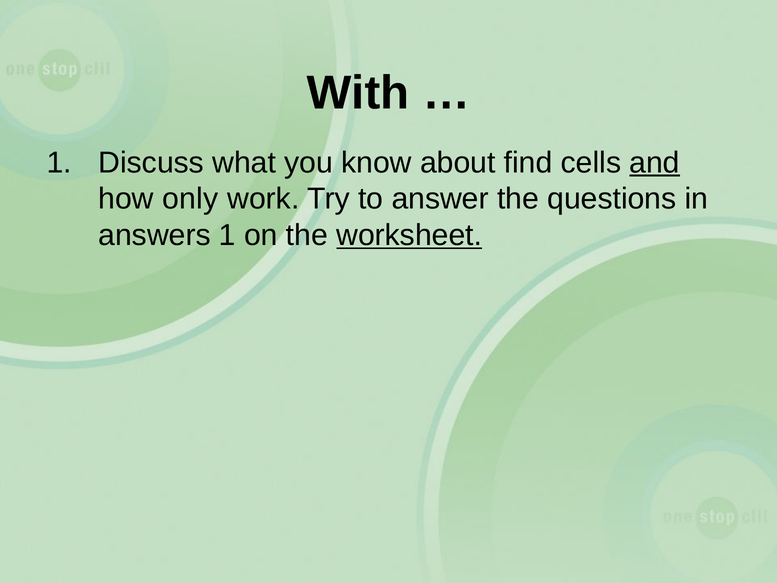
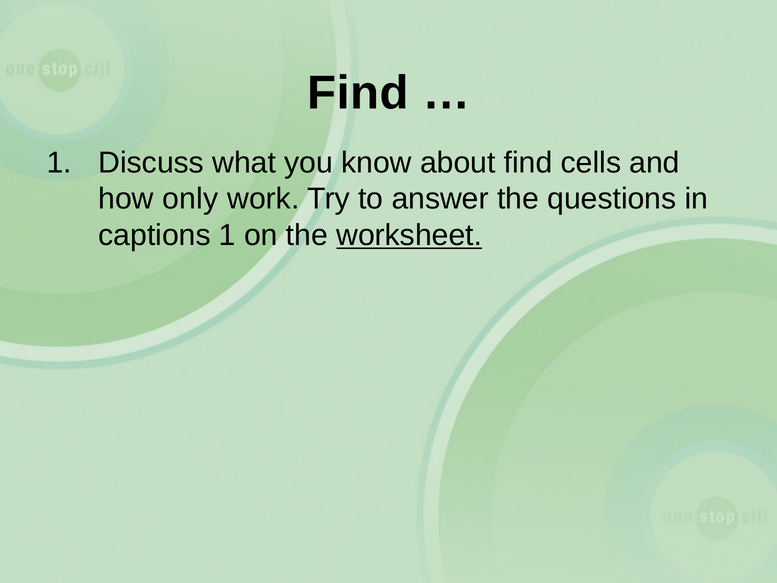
With at (358, 93): With -> Find
and underline: present -> none
answers: answers -> captions
